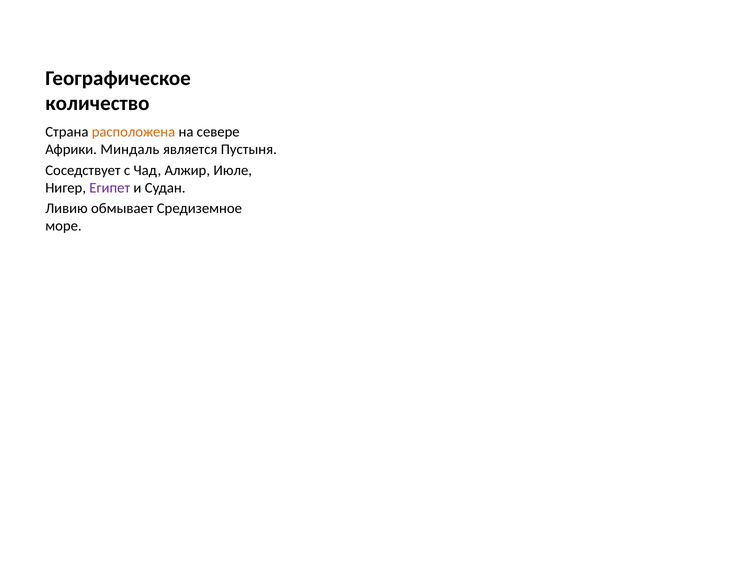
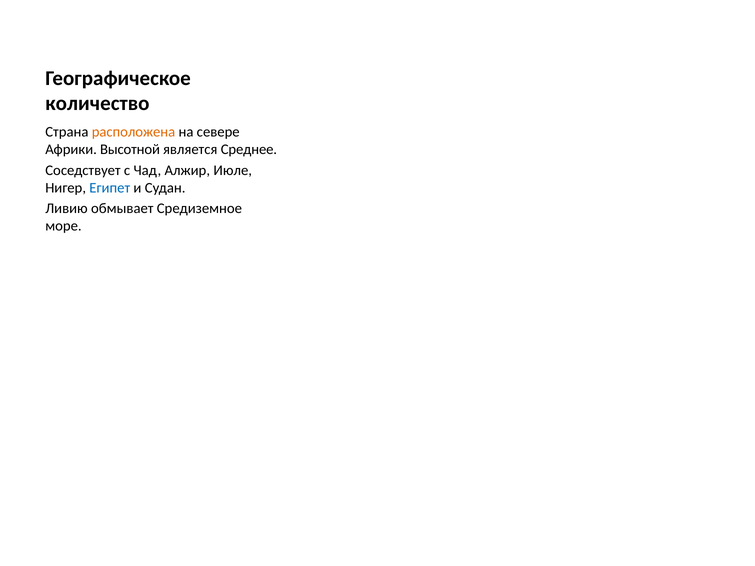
Миндаль: Миндаль -> Высотной
Пустыня: Пустыня -> Среднее
Египет colour: purple -> blue
